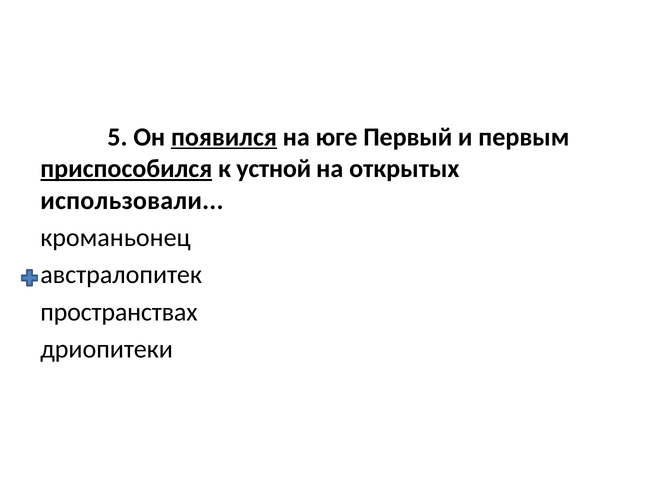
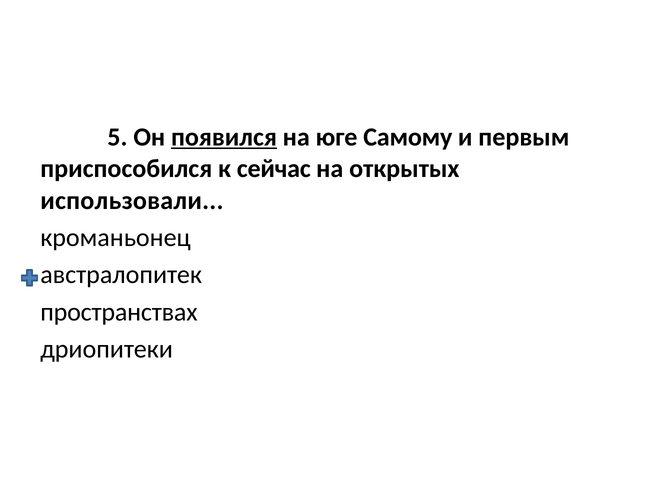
Первый: Первый -> Самому
приспособился underline: present -> none
устной: устной -> сейчас
